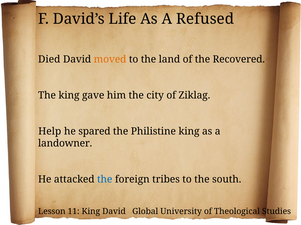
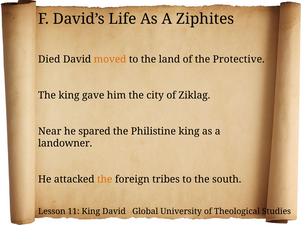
Refused: Refused -> Ziphites
Recovered: Recovered -> Protective
Help: Help -> Near
the at (105, 180) colour: blue -> orange
